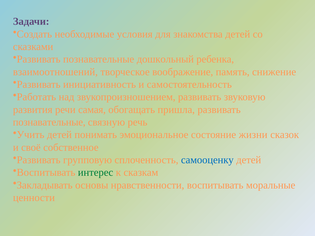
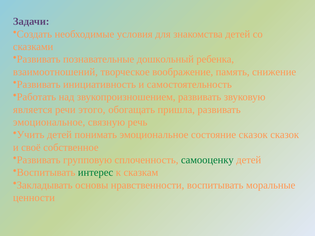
развития: развития -> является
самая: самая -> этого
познавательные at (49, 122): познавательные -> эмоциональное
состояние жизни: жизни -> сказок
самооценку colour: blue -> green
